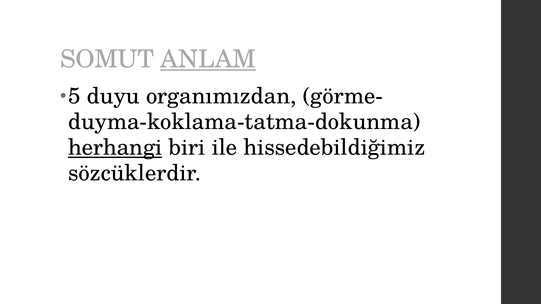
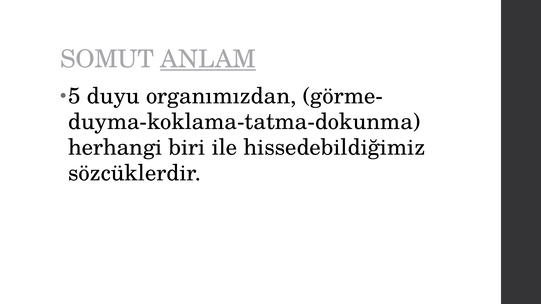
herhangi underline: present -> none
